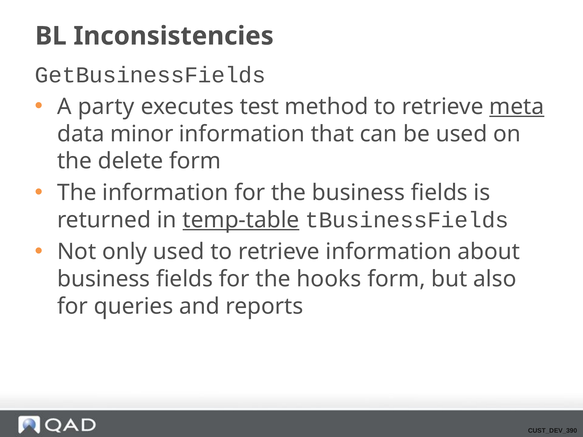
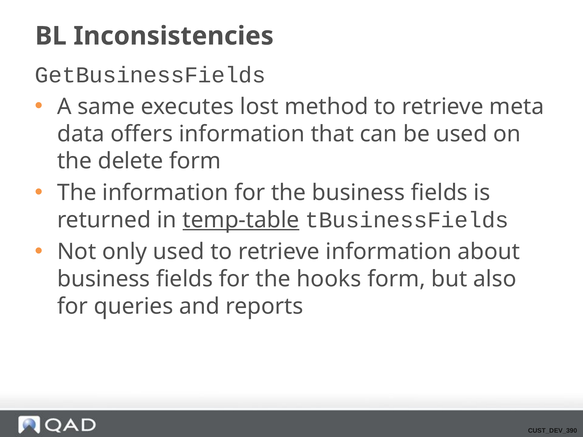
party: party -> same
test: test -> lost
meta underline: present -> none
minor: minor -> offers
